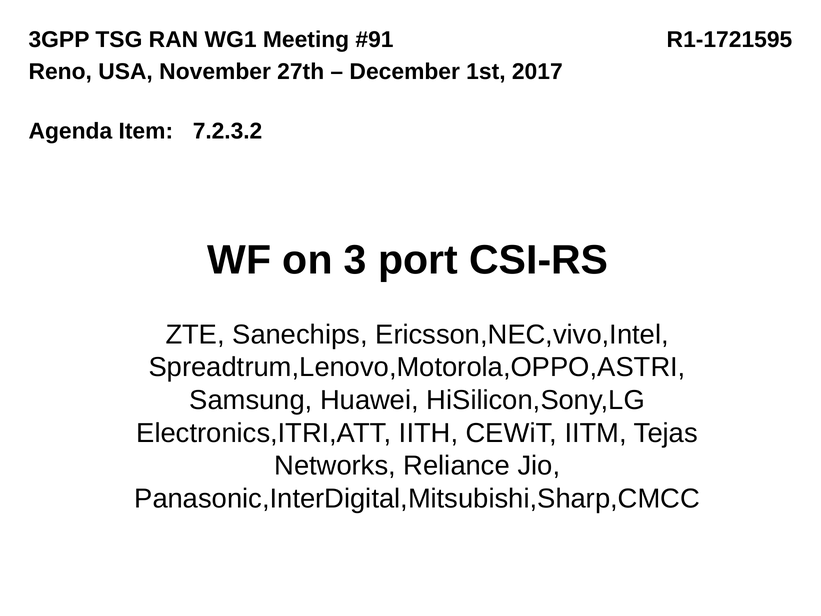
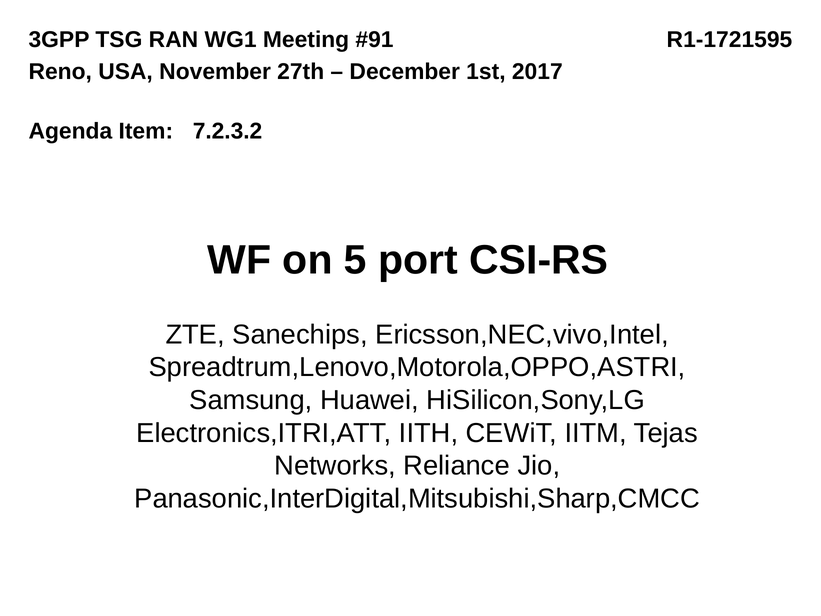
3: 3 -> 5
